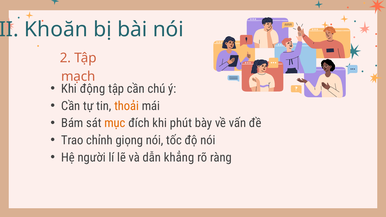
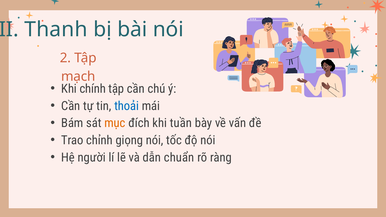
Khoăn: Khoăn -> Thanh
động: động -> chính
thoải colour: orange -> blue
phút: phút -> tuần
khẳng: khẳng -> chuẩn
